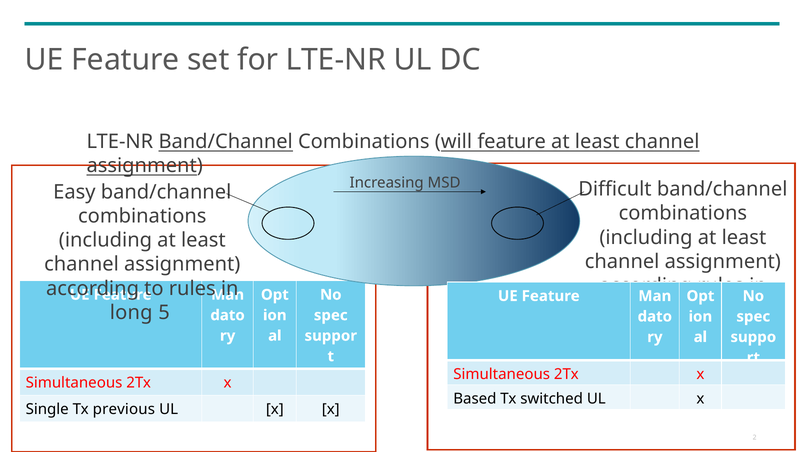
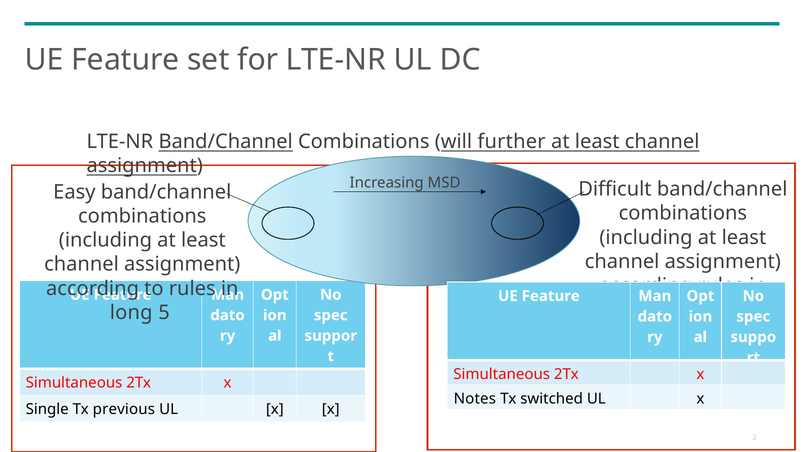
will feature: feature -> further
Based: Based -> Notes
